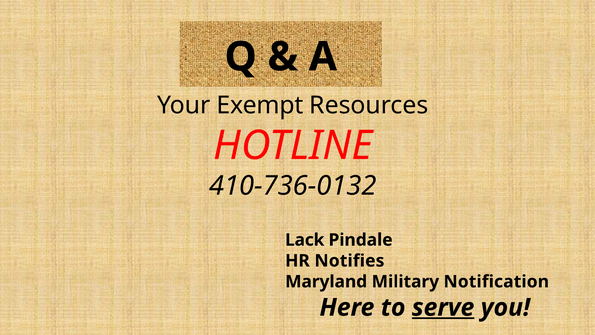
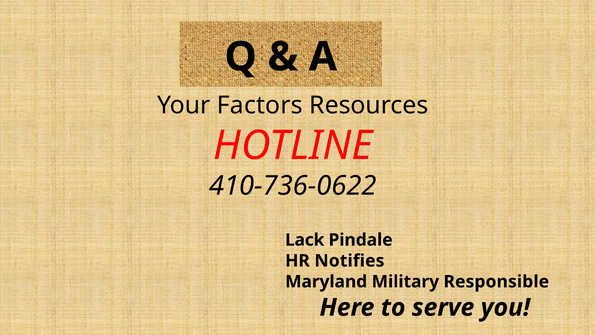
Exempt: Exempt -> Factors
410-736-0132: 410-736-0132 -> 410-736-0622
Notification: Notification -> Responsible
serve underline: present -> none
